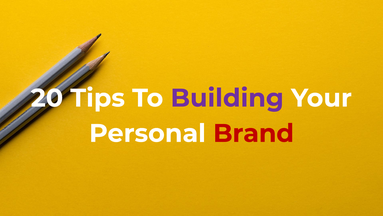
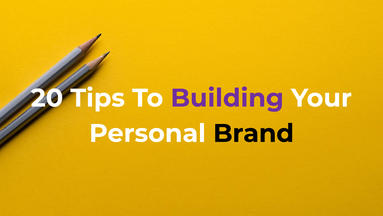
Brand colour: red -> black
